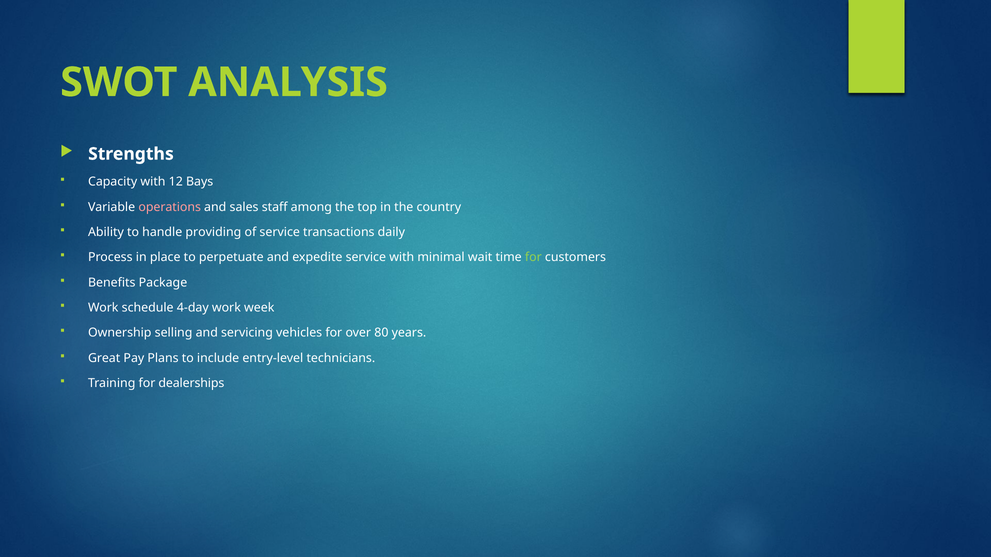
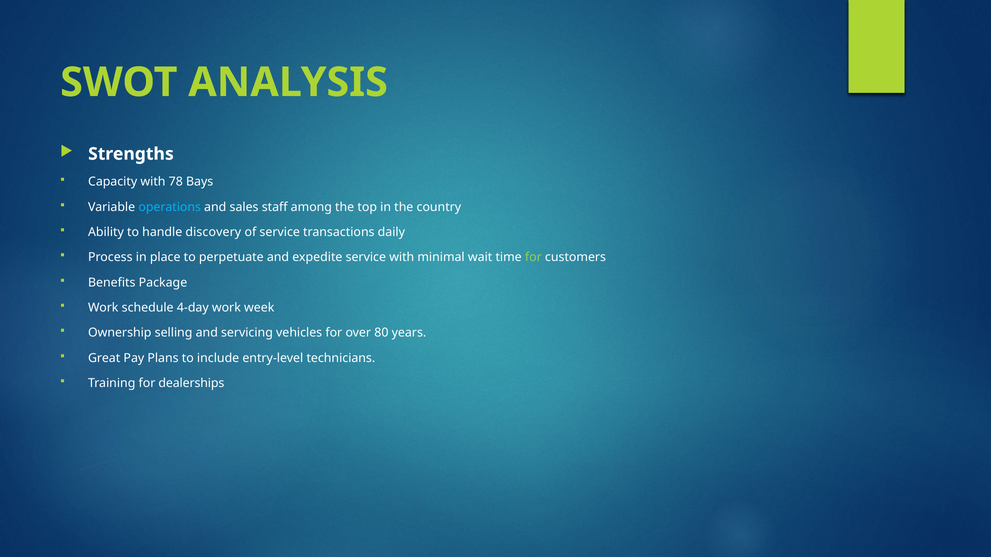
12: 12 -> 78
operations colour: pink -> light blue
providing: providing -> discovery
